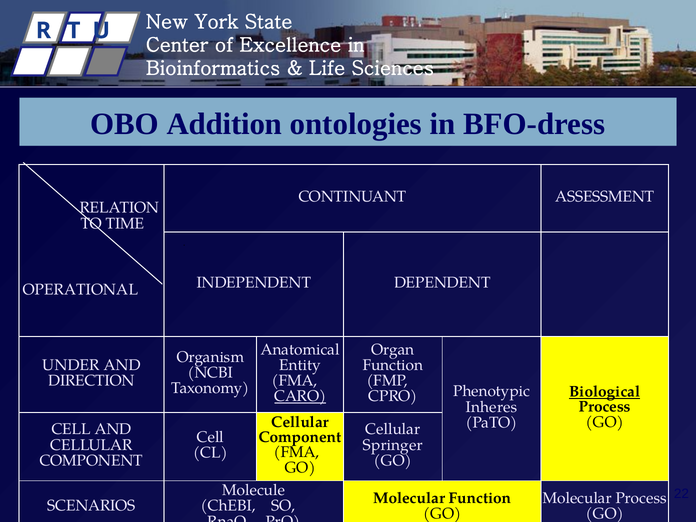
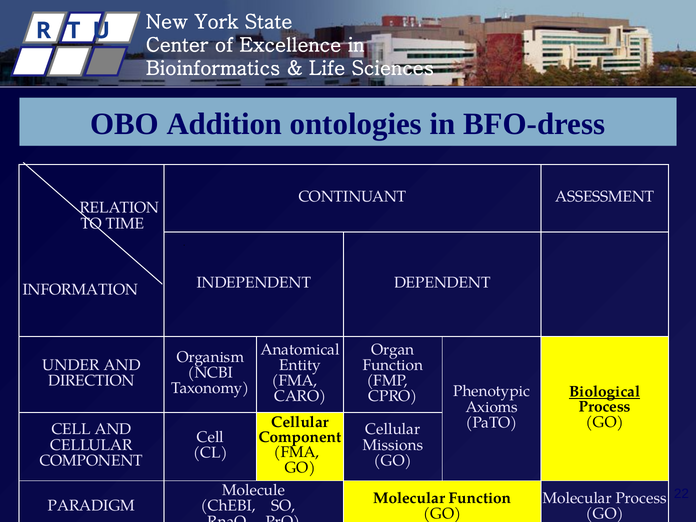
OPERATIONAL: OPERATIONAL -> INFORMATION
CARO underline: present -> none
Inheres: Inheres -> Axioms
Springer: Springer -> Missions
SCENARIOS: SCENARIOS -> PARADIGM
